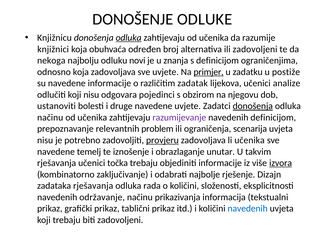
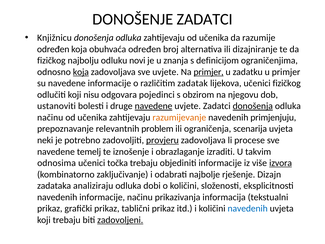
DONOŠENJE ODLUKE: ODLUKE -> ZADATCI
odluka at (129, 38) underline: present -> none
knjižnici at (53, 49): knjižnici -> određen
ili zadovoljeni: zadovoljeni -> dizajniranje
nekoga at (51, 60): nekoga -> fizičkog
koja at (81, 72) underline: none -> present
u postiže: postiže -> primjer
učenici analize: analize -> fizičkog
navedene at (154, 106) underline: none -> present
razumijevanje colour: purple -> orange
navedenih definicijom: definicijom -> primjenjuju
nisu at (45, 140): nisu -> neki
li učenika: učenika -> procese
unutar: unutar -> izraditi
rješavanja at (57, 163): rješavanja -> odnosima
zadataka rješavanja: rješavanja -> analiziraju
rada: rada -> dobi
navedenih održavanje: održavanje -> informacije
zadovoljeni at (120, 220) underline: none -> present
